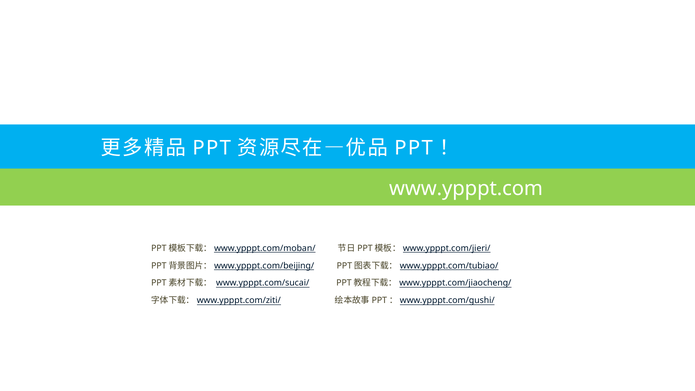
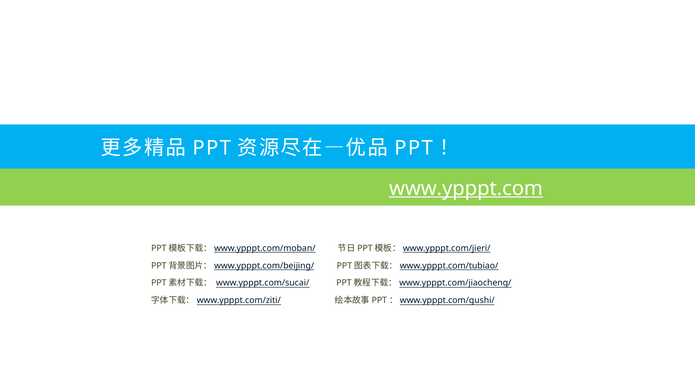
www.ypppt.com underline: none -> present
